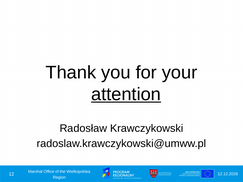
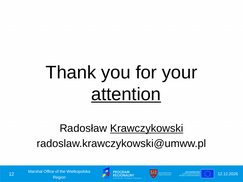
Krawczykowski underline: none -> present
